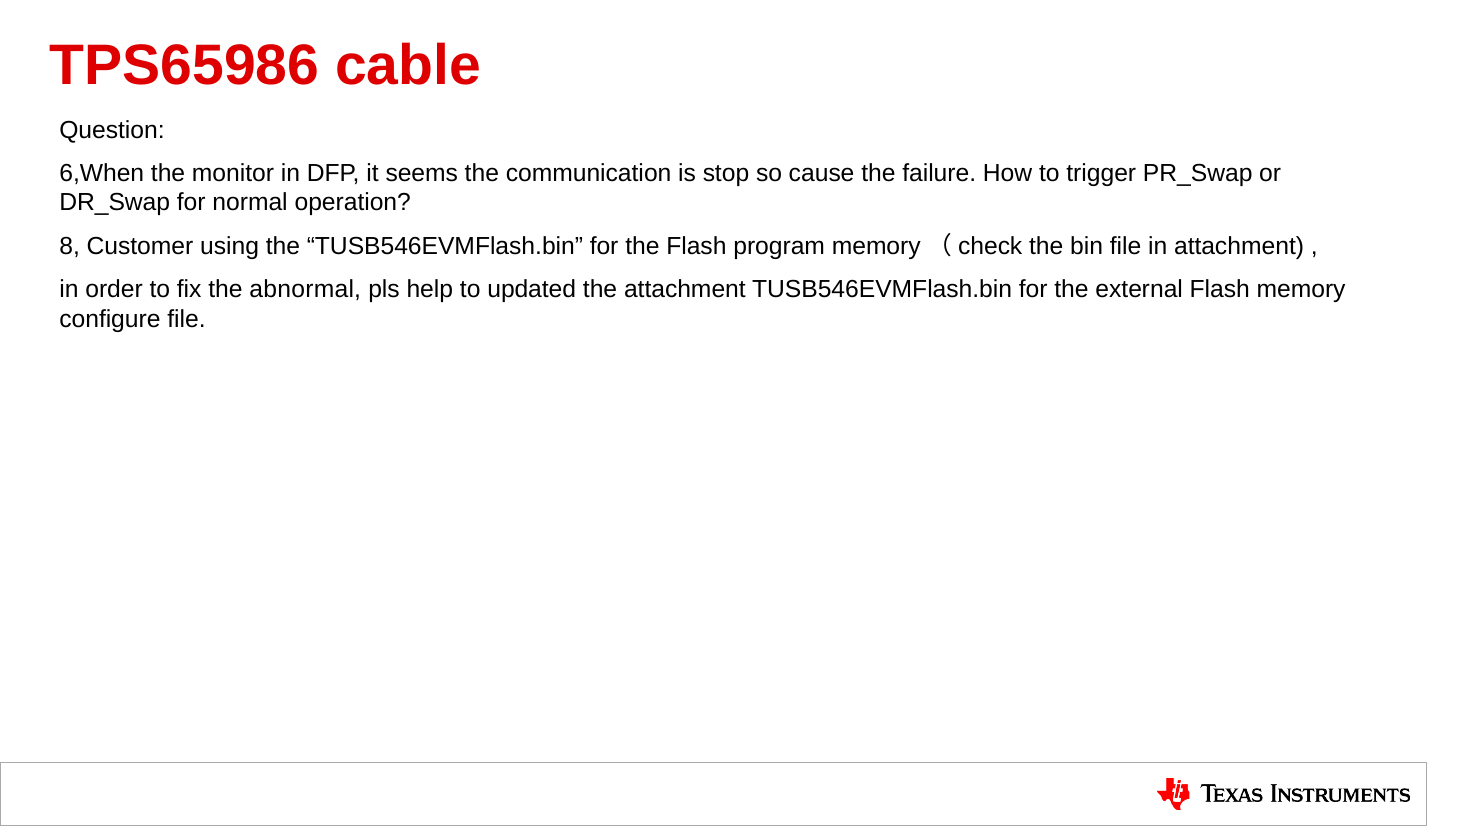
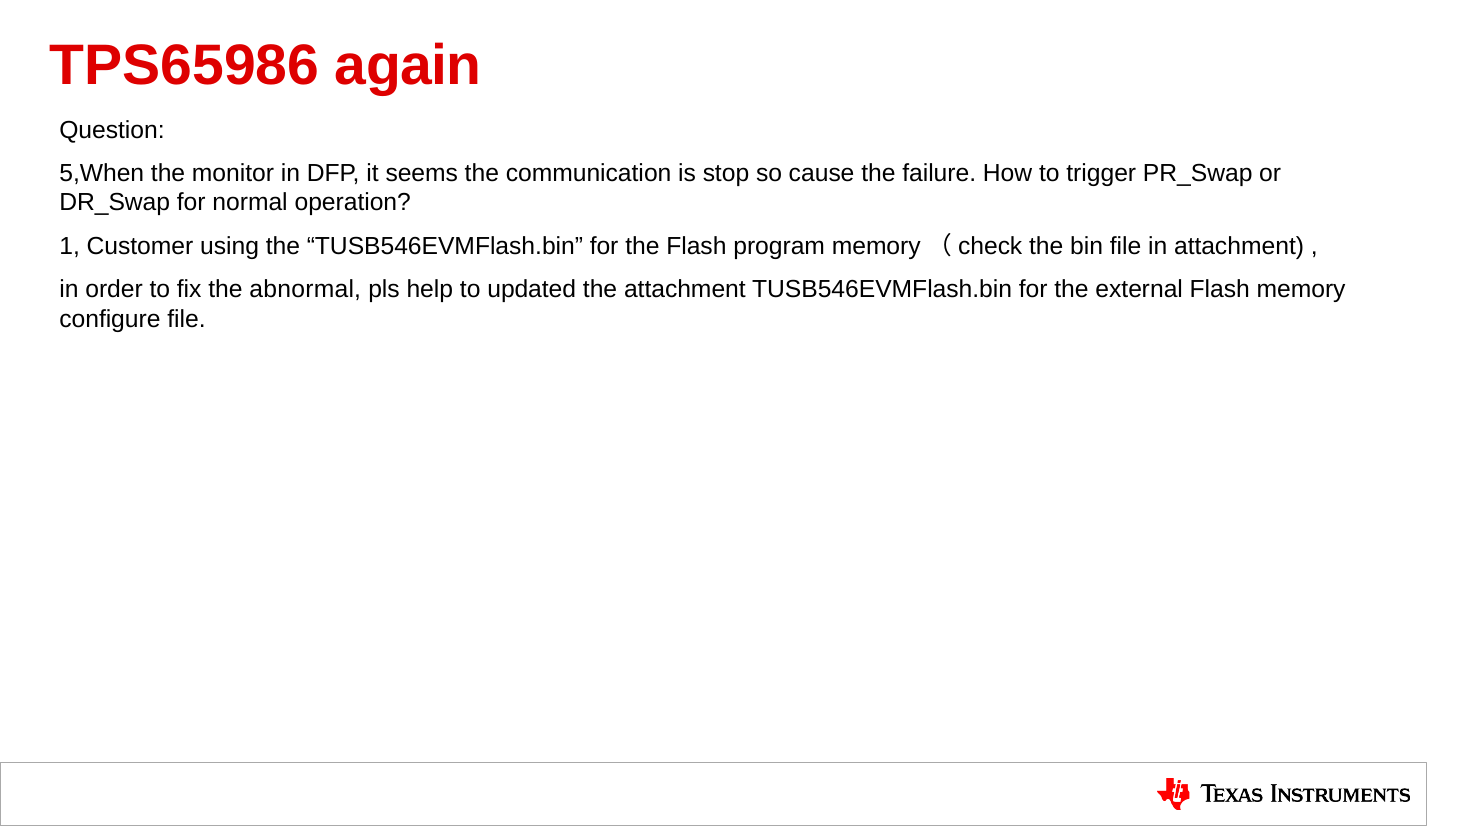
cable: cable -> again
6,When: 6,When -> 5,When
8: 8 -> 1
